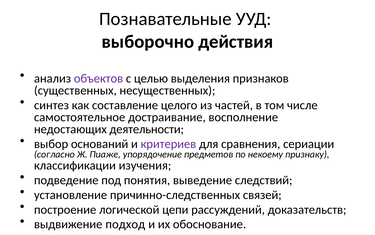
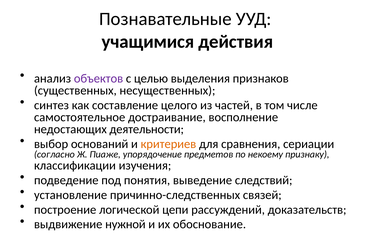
выборочно: выборочно -> учащимися
критериев colour: purple -> orange
подход: подход -> нужной
